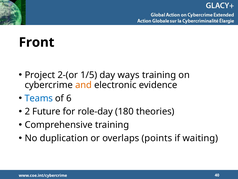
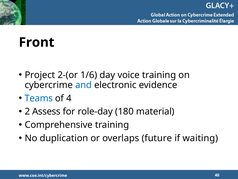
1/5: 1/5 -> 1/6
ways: ways -> voice
and colour: orange -> blue
6: 6 -> 4
Future: Future -> Assess
theories: theories -> material
points: points -> future
